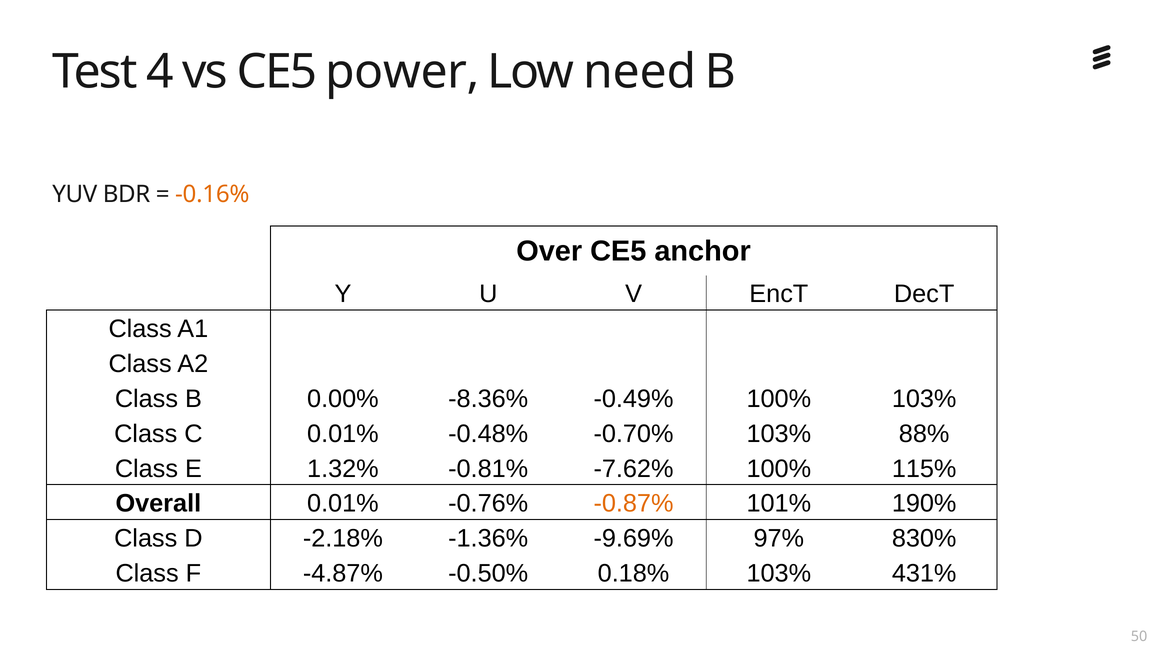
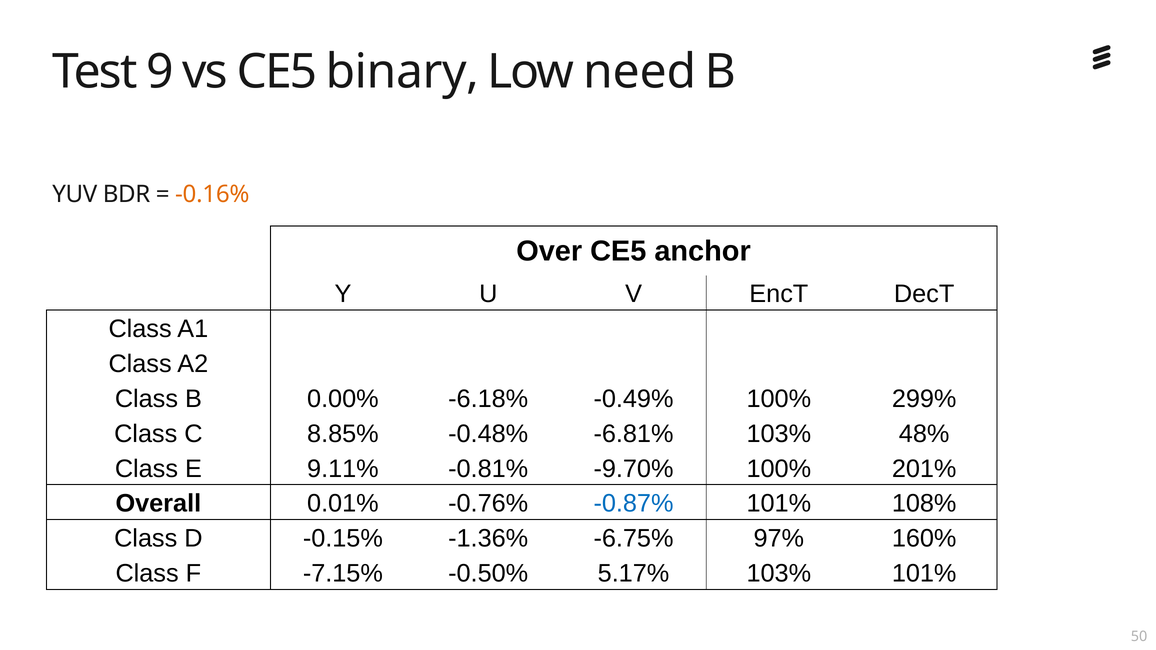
4: 4 -> 9
power: power -> binary
-8.36%: -8.36% -> -6.18%
100% 103%: 103% -> 299%
C 0.01%: 0.01% -> 8.85%
-0.70%: -0.70% -> -6.81%
88%: 88% -> 48%
1.32%: 1.32% -> 9.11%
-7.62%: -7.62% -> -9.70%
115%: 115% -> 201%
-0.87% colour: orange -> blue
190%: 190% -> 108%
-2.18%: -2.18% -> -0.15%
-9.69%: -9.69% -> -6.75%
830%: 830% -> 160%
-4.87%: -4.87% -> -7.15%
0.18%: 0.18% -> 5.17%
103% 431%: 431% -> 101%
